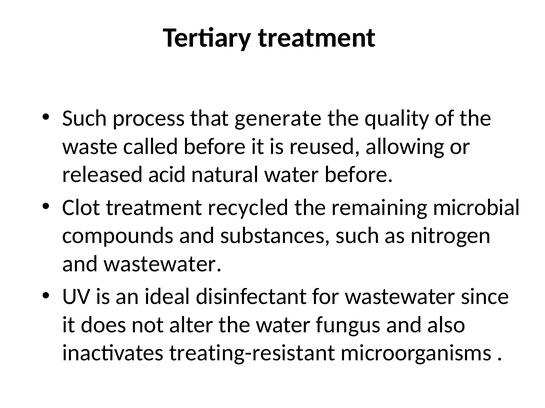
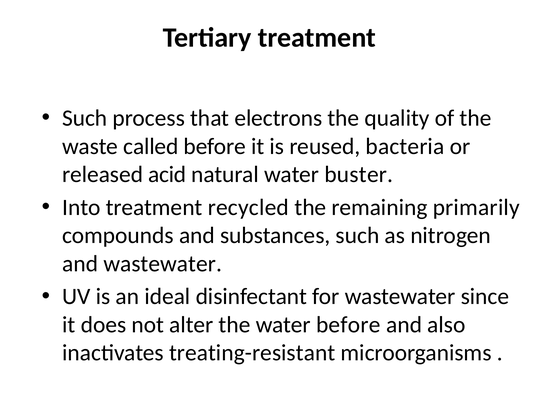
generate: generate -> electrons
allowing: allowing -> bacteria
water before: before -> buster
Clot: Clot -> Into
microbial: microbial -> primarily
water fungus: fungus -> before
